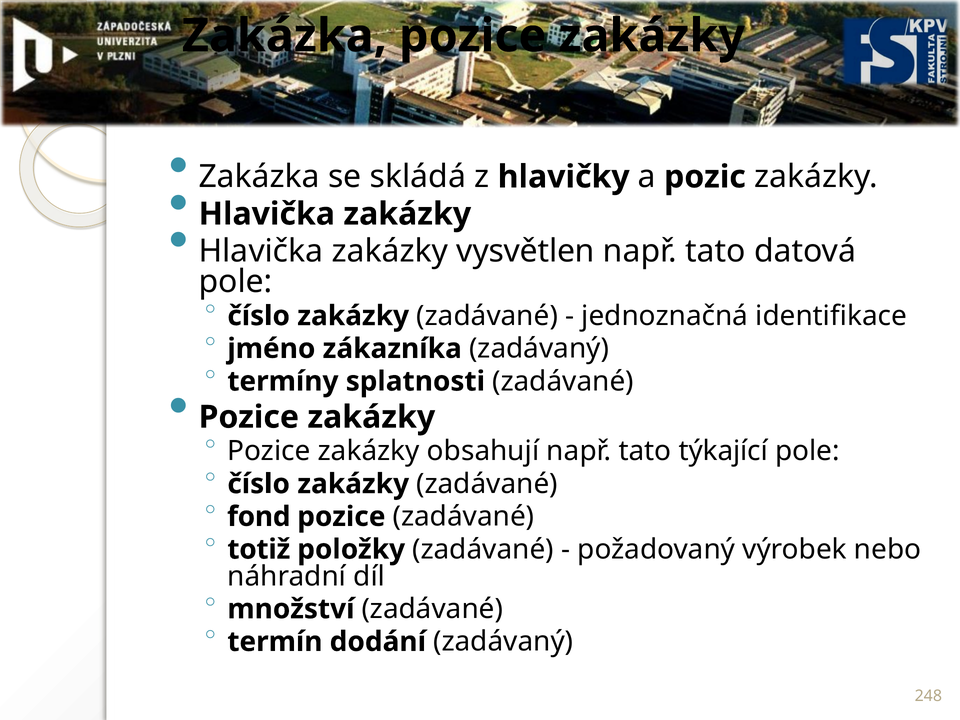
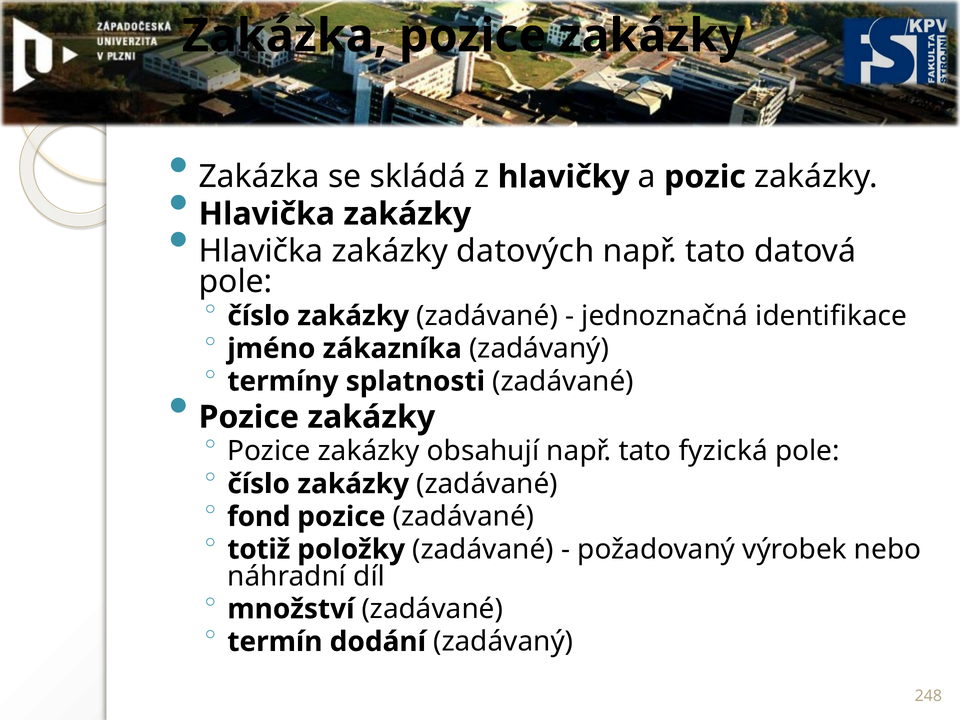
vysvětlen: vysvětlen -> datových
týkající: týkající -> fyzická
